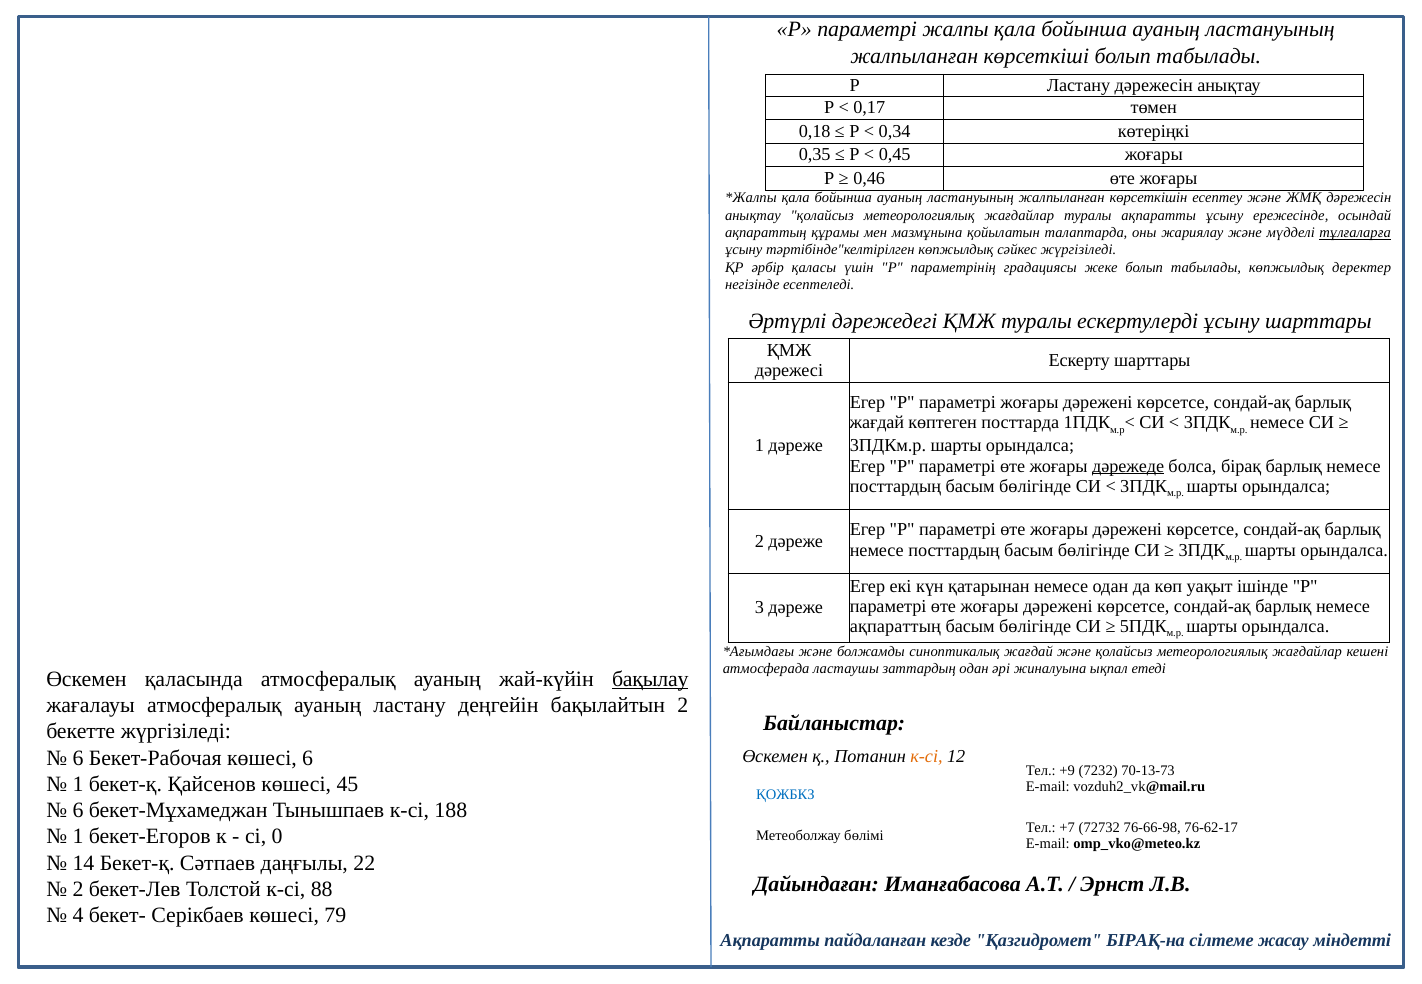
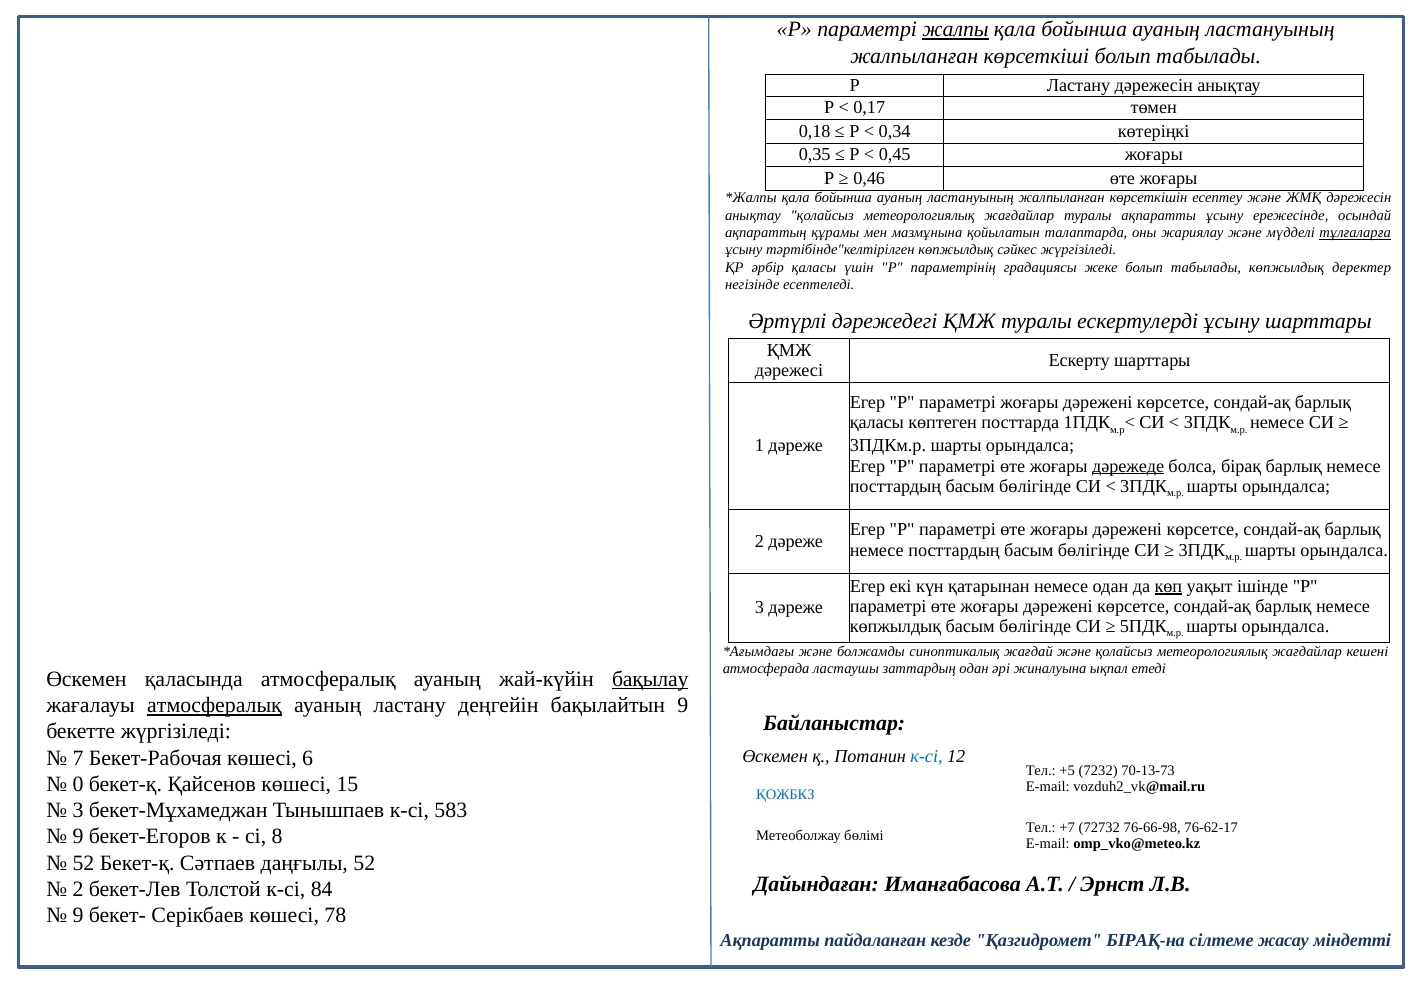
жалпы underline: none -> present
жағдай at (877, 423): жағдай -> қаласы
көп underline: none -> present
ақпараттың at (895, 627): ақпараттың -> көпжылдық
атмосфералық at (215, 706) underline: none -> present
бақылайтын 2: 2 -> 9
к-сі at (927, 756) colour: orange -> blue
6 at (78, 758): 6 -> 7
+9: +9 -> +5
1 at (78, 785): 1 -> 0
45: 45 -> 15
6 at (78, 811): 6 -> 3
188: 188 -> 583
1 at (78, 837): 1 -> 9
0: 0 -> 8
14 at (83, 863): 14 -> 52
даңғылы 22: 22 -> 52
88: 88 -> 84
4 at (78, 916): 4 -> 9
79: 79 -> 78
